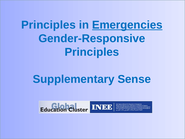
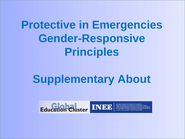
Principles at (48, 25): Principles -> Protective
Emergencies underline: present -> none
Sense: Sense -> About
